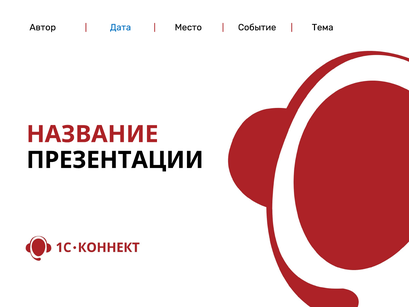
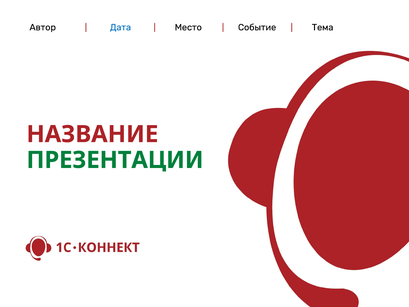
ПРЕЗЕНТАЦИИ colour: black -> green
